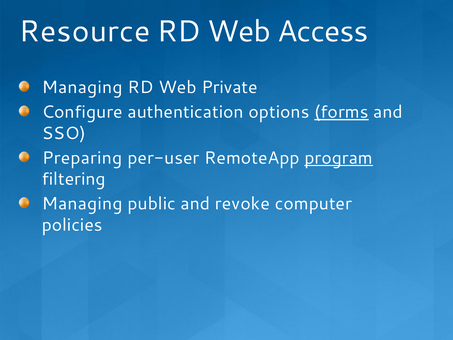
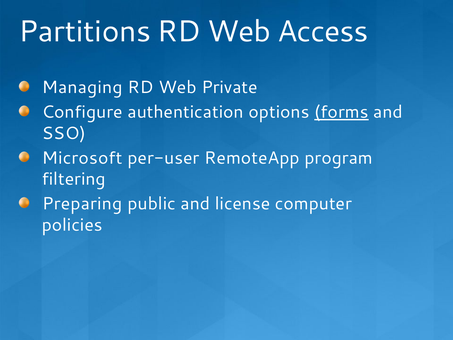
Resource: Resource -> Partitions
Preparing: Preparing -> Microsoft
program underline: present -> none
Managing at (82, 204): Managing -> Preparing
revoke: revoke -> license
